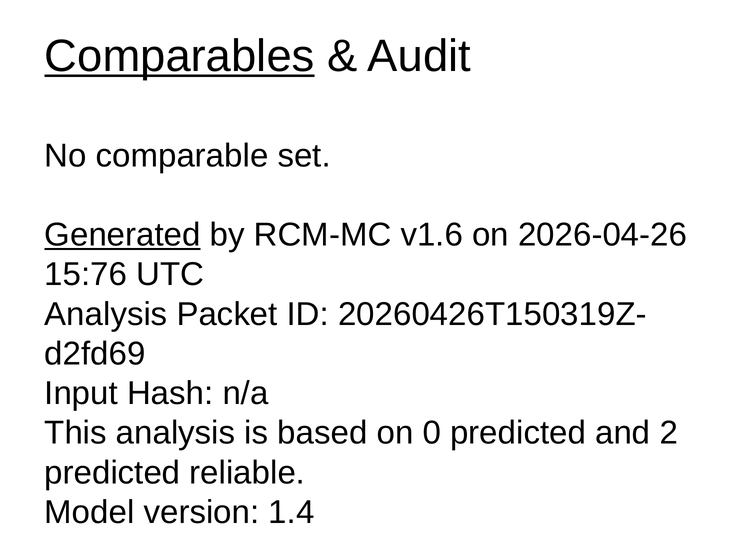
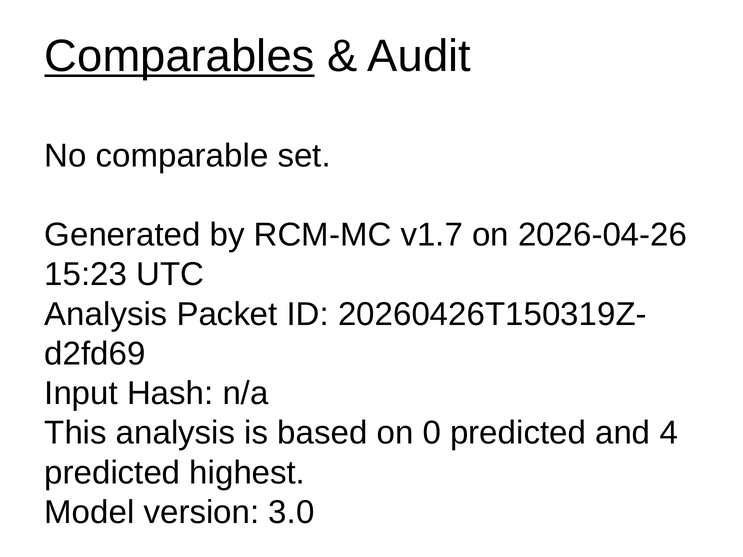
Generated underline: present -> none
v1.6: v1.6 -> v1.7
15:76: 15:76 -> 15:23
2: 2 -> 4
reliable: reliable -> highest
1.4: 1.4 -> 3.0
